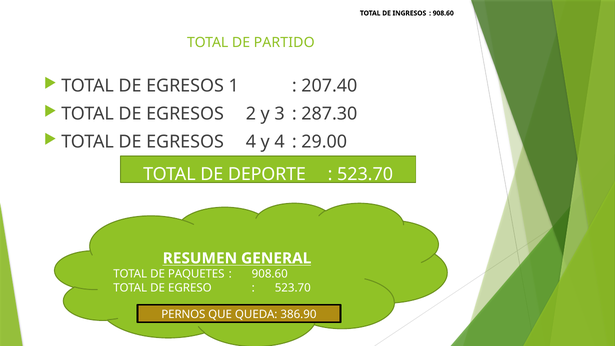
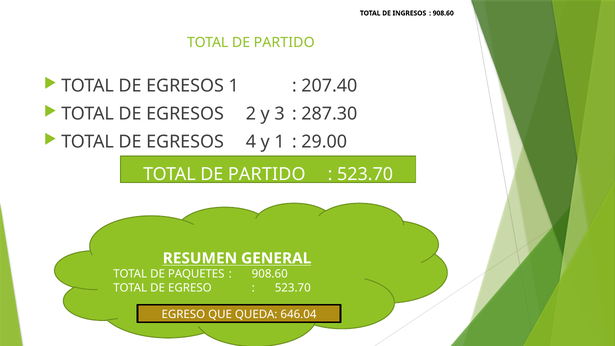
y 4: 4 -> 1
DEPORTE at (267, 174): DEPORTE -> PARTIDO
PERNOS at (183, 314): PERNOS -> EGRESO
386.90: 386.90 -> 646.04
